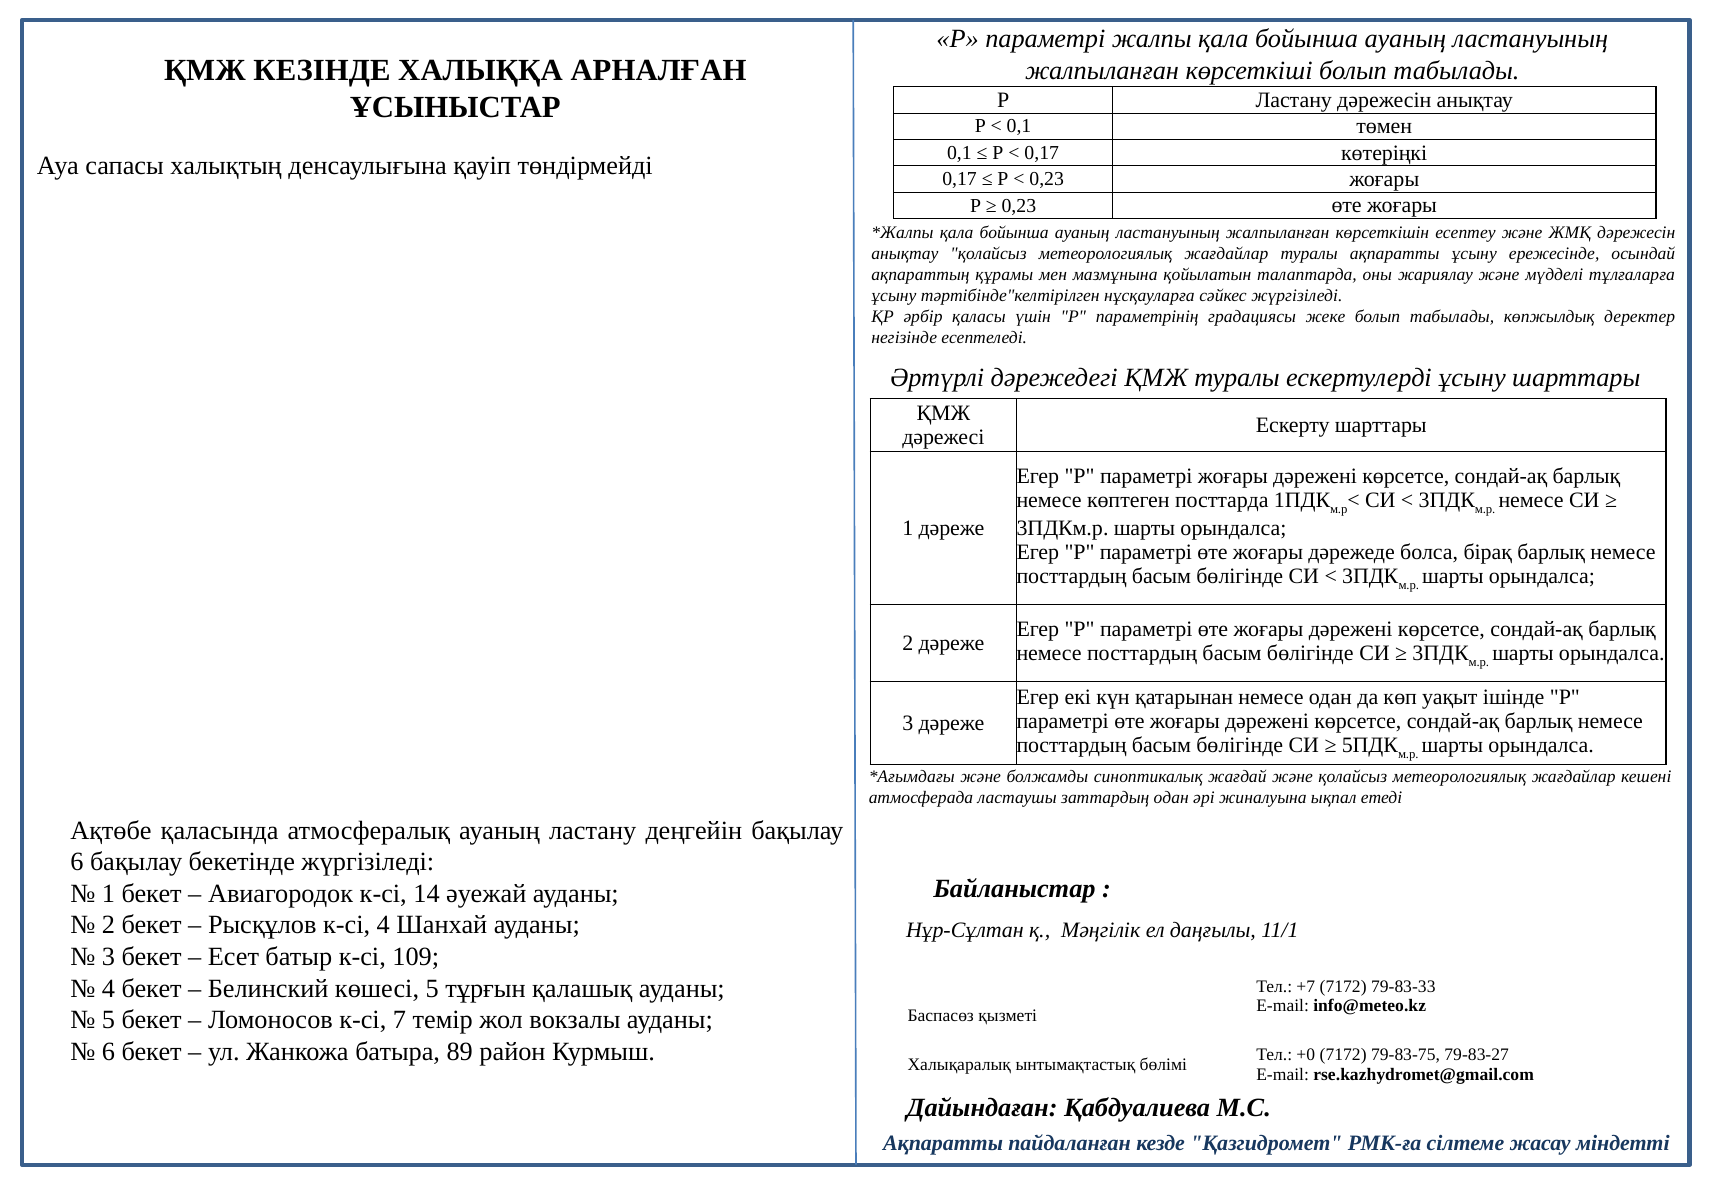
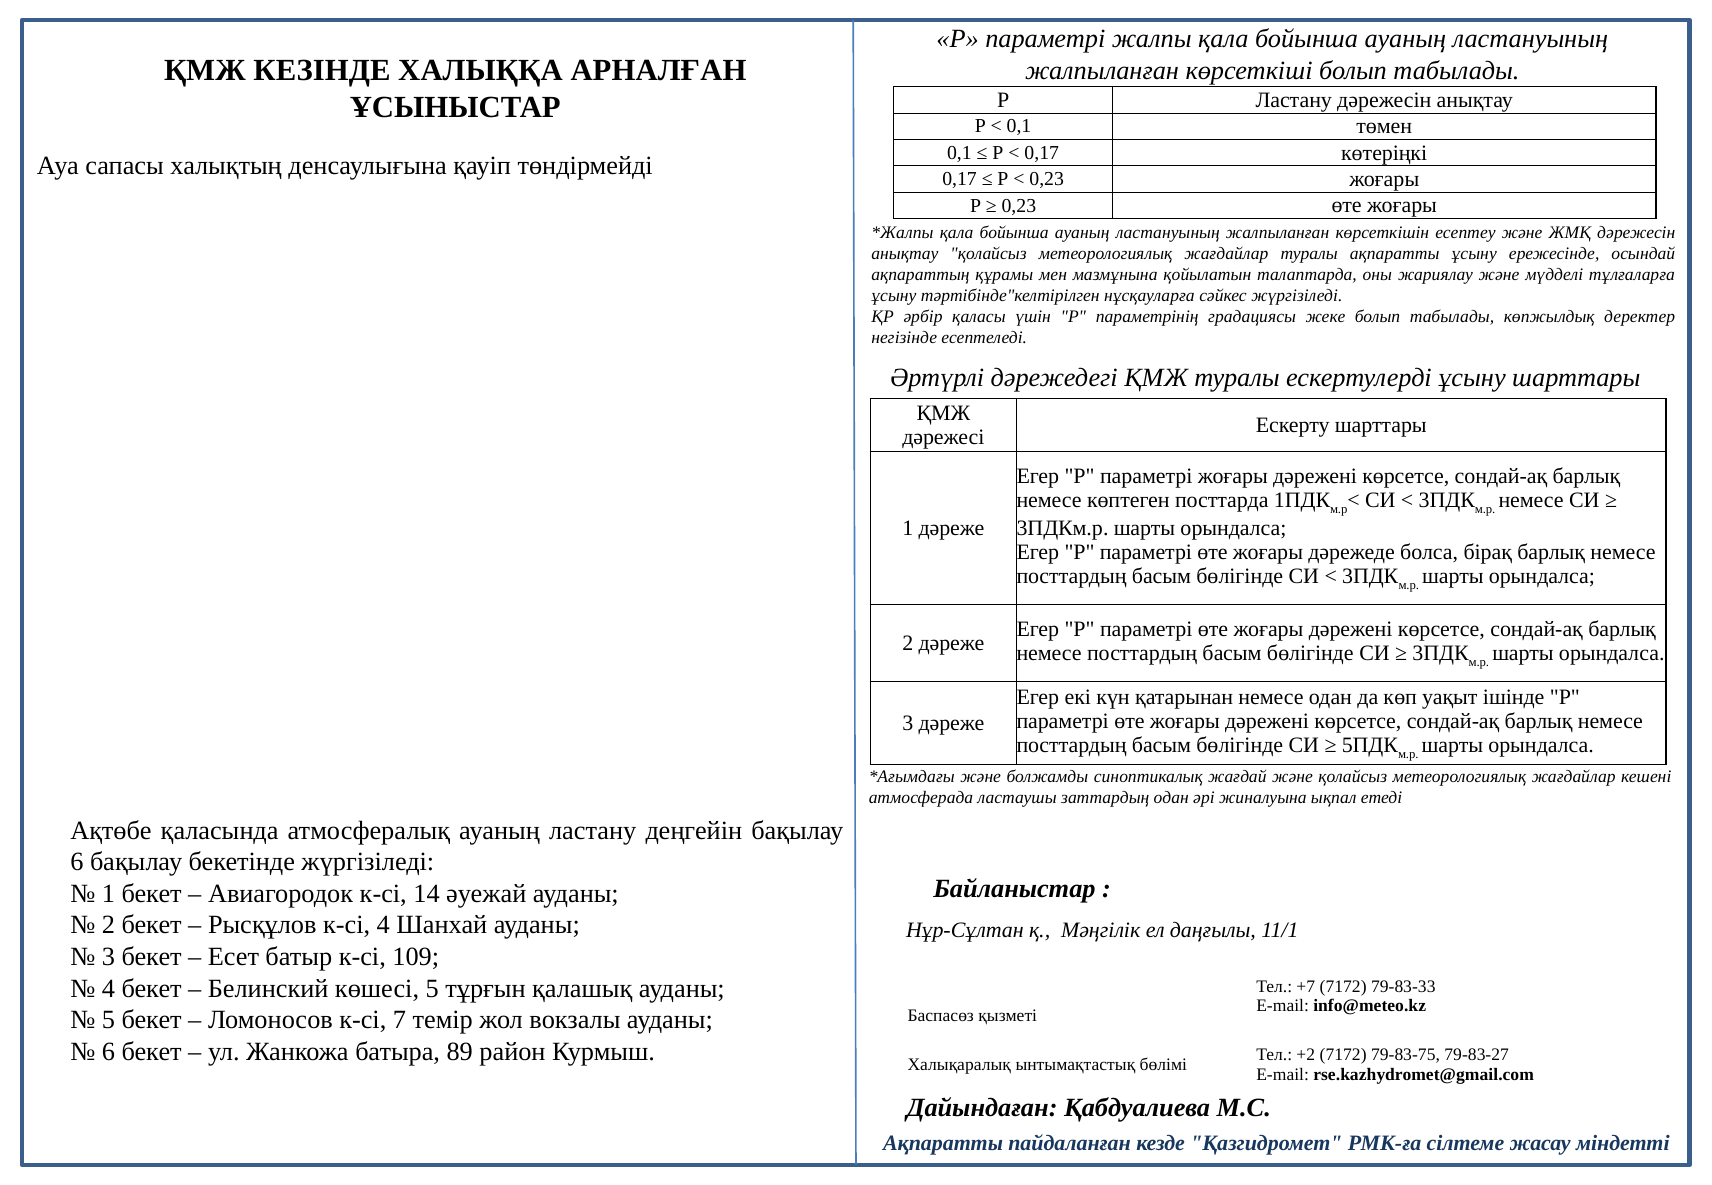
+0: +0 -> +2
